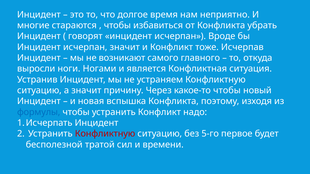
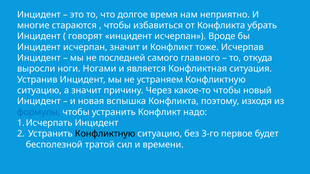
возникают: возникают -> последней
Конфликтную at (105, 134) colour: red -> black
5-го: 5-го -> 3-го
